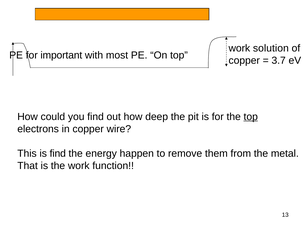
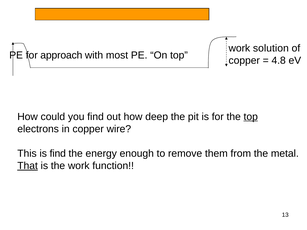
important: important -> approach
3.7: 3.7 -> 4.8
happen: happen -> enough
That underline: none -> present
